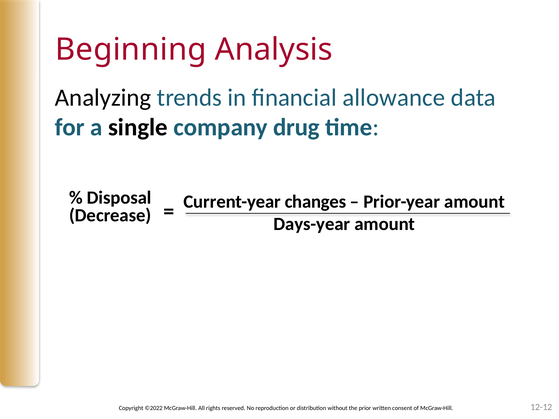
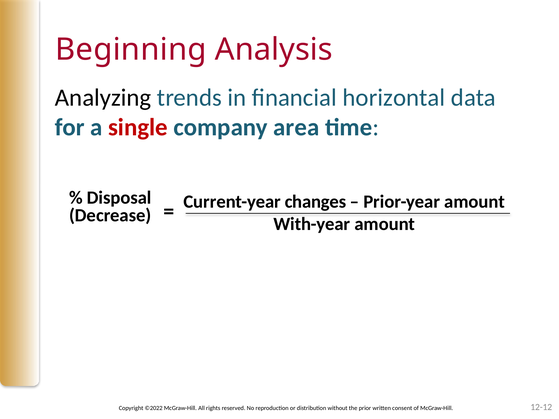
allowance: allowance -> horizontal
single colour: black -> red
drug: drug -> area
Days-year: Days-year -> With-year
